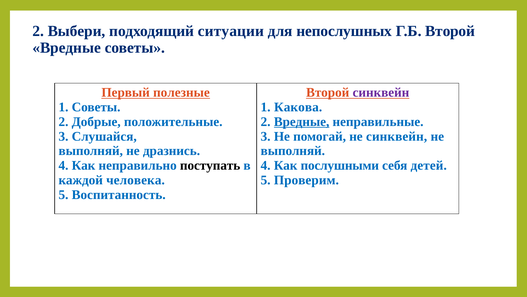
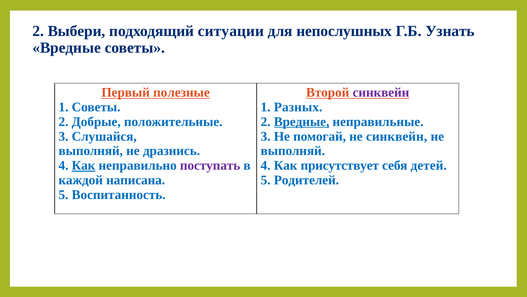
Г.Б Второй: Второй -> Узнать
Какова: Какова -> Разных
Как at (84, 165) underline: none -> present
поступать colour: black -> purple
послушными: послушными -> присутствует
человека: человека -> написана
Проверим: Проверим -> Родителей
